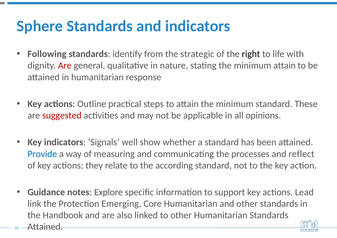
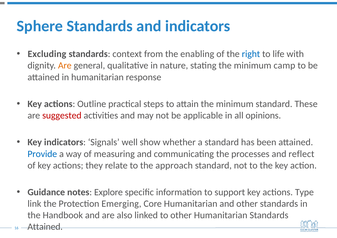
Following: Following -> Excluding
identify: identify -> context
strategic: strategic -> enabling
right colour: black -> blue
Are at (65, 66) colour: red -> orange
minimum attain: attain -> camp
according: according -> approach
Lead: Lead -> Type
